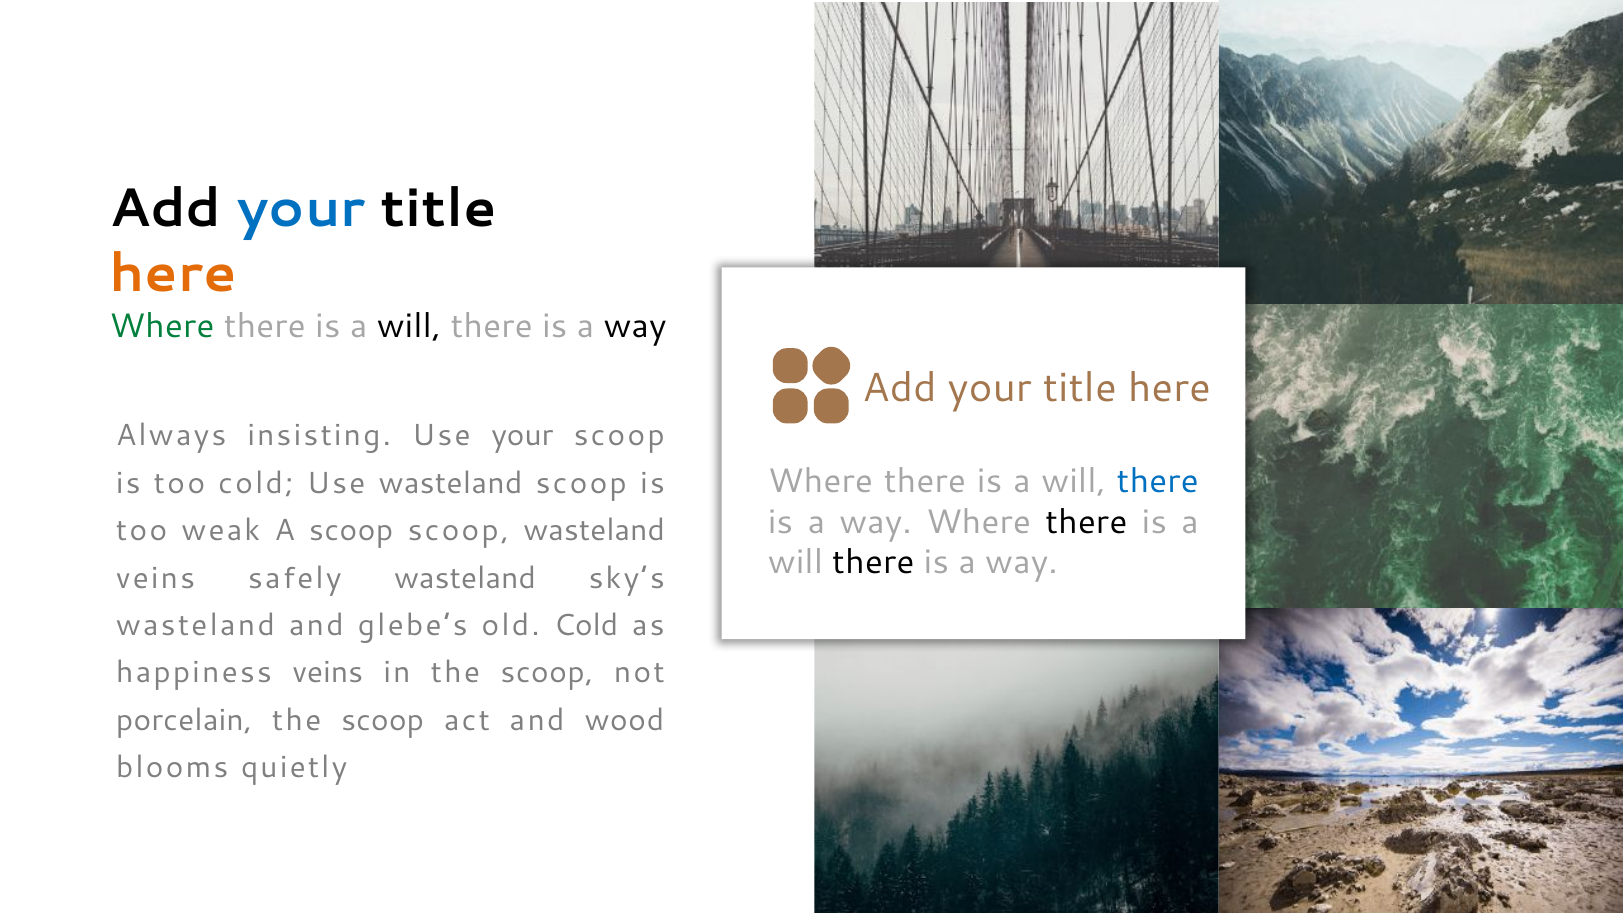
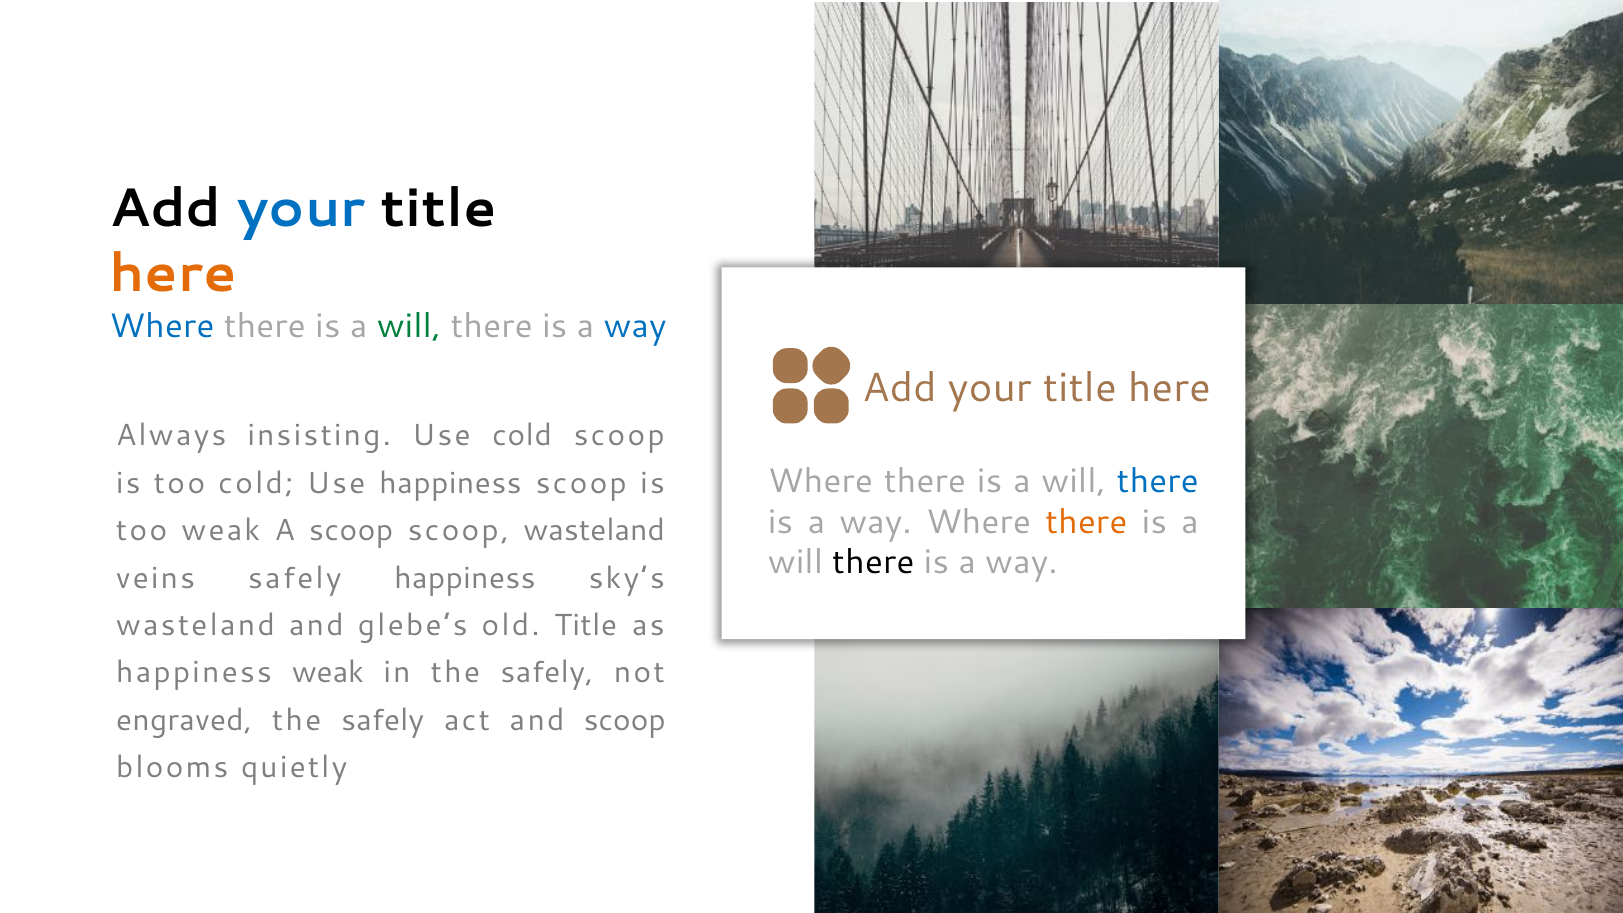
Where at (162, 326) colour: green -> blue
will at (409, 326) colour: black -> green
way at (635, 326) colour: black -> blue
Use your: your -> cold
Use wasteland: wasteland -> happiness
there at (1086, 522) colour: black -> orange
safely wasteland: wasteland -> happiness
old Cold: Cold -> Title
happiness veins: veins -> weak
in the scoop: scoop -> safely
porcelain: porcelain -> engraved
scoop at (383, 720): scoop -> safely
and wood: wood -> scoop
